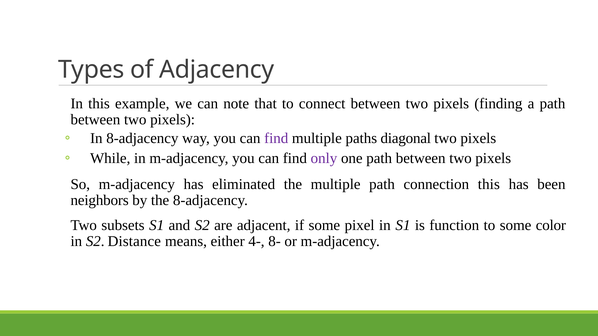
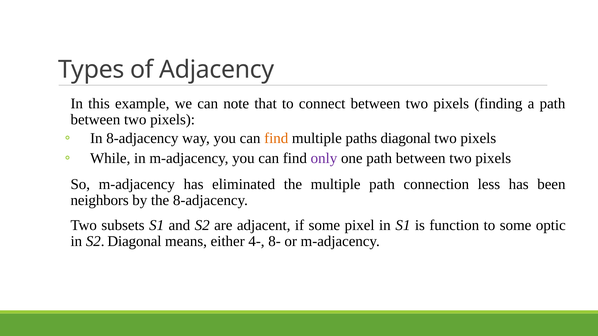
find at (276, 138) colour: purple -> orange
connection this: this -> less
color: color -> optic
S2 Distance: Distance -> Diagonal
